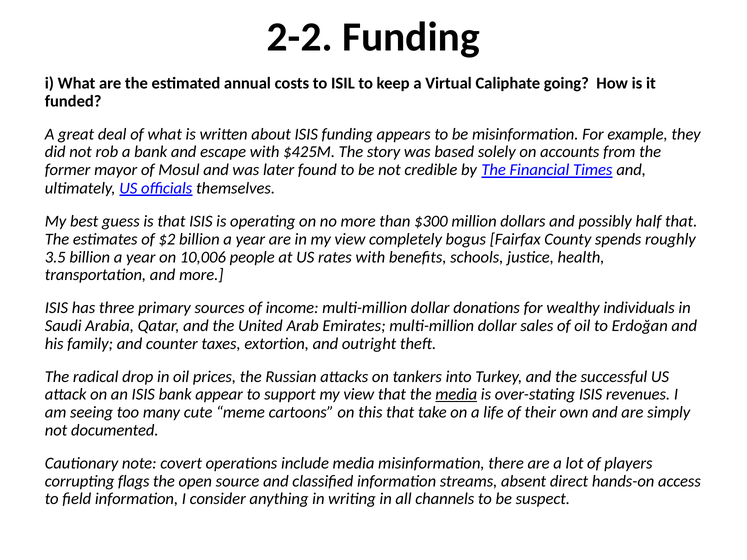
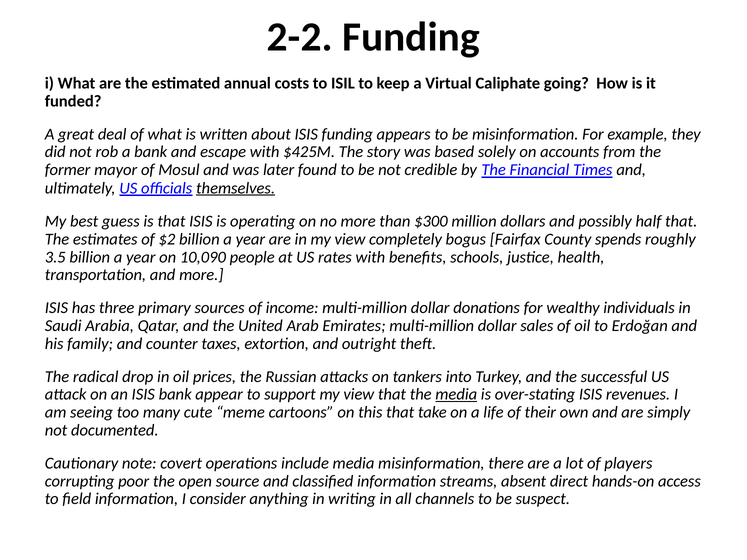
themselves underline: none -> present
10,006: 10,006 -> 10,090
flags: flags -> poor
